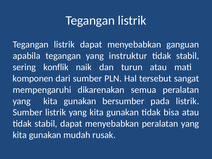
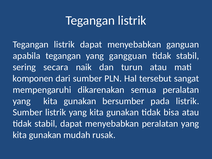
instruktur: instruktur -> gangguan
konflik: konflik -> secara
